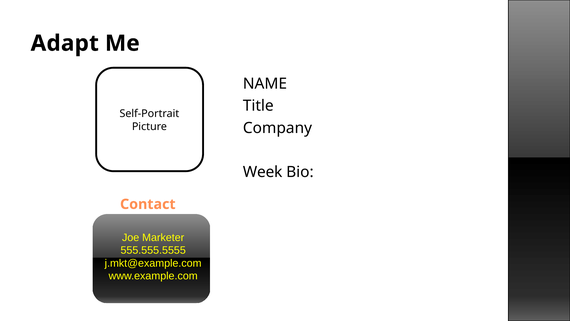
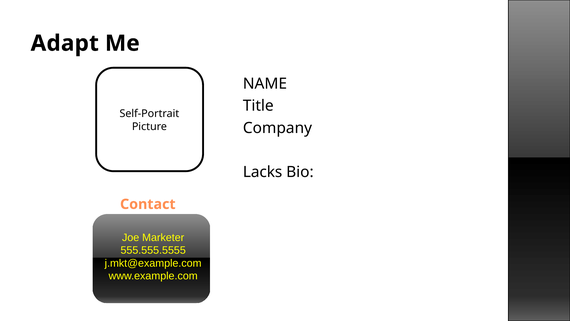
Week: Week -> Lacks
